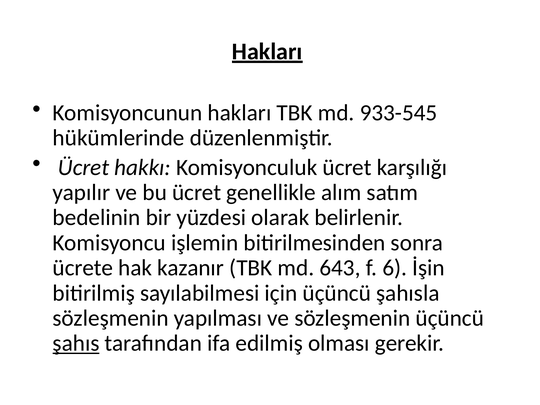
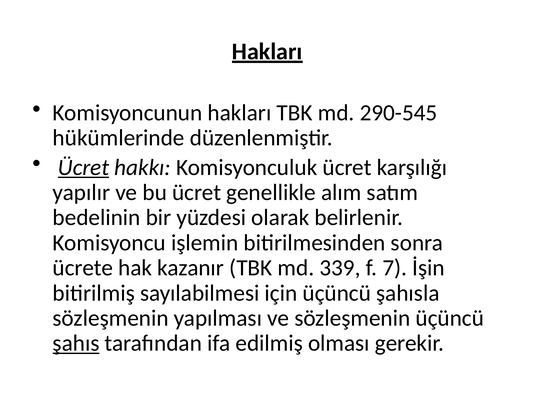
933-545: 933-545 -> 290-545
Ücret at (84, 167) underline: none -> present
643: 643 -> 339
6: 6 -> 7
